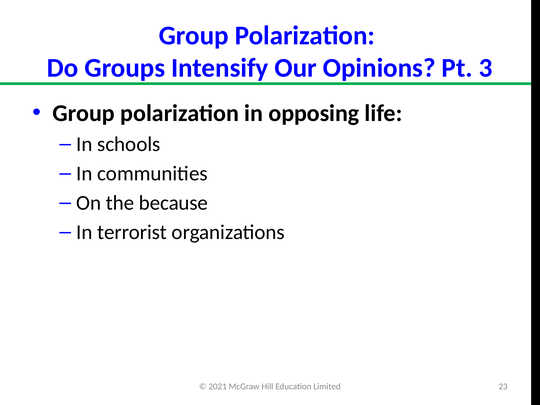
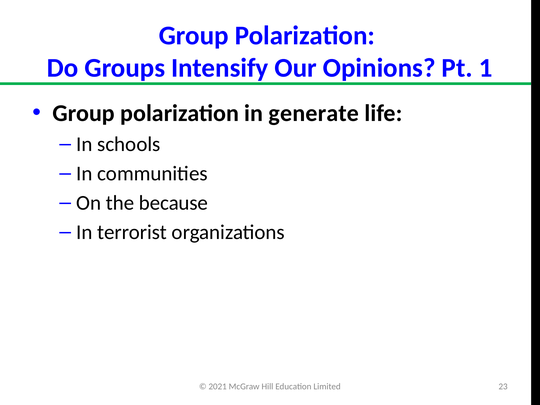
3: 3 -> 1
opposing: opposing -> generate
